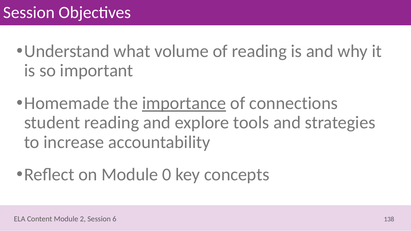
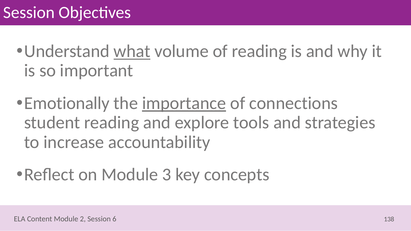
what underline: none -> present
Homemade: Homemade -> Emotionally
0: 0 -> 3
